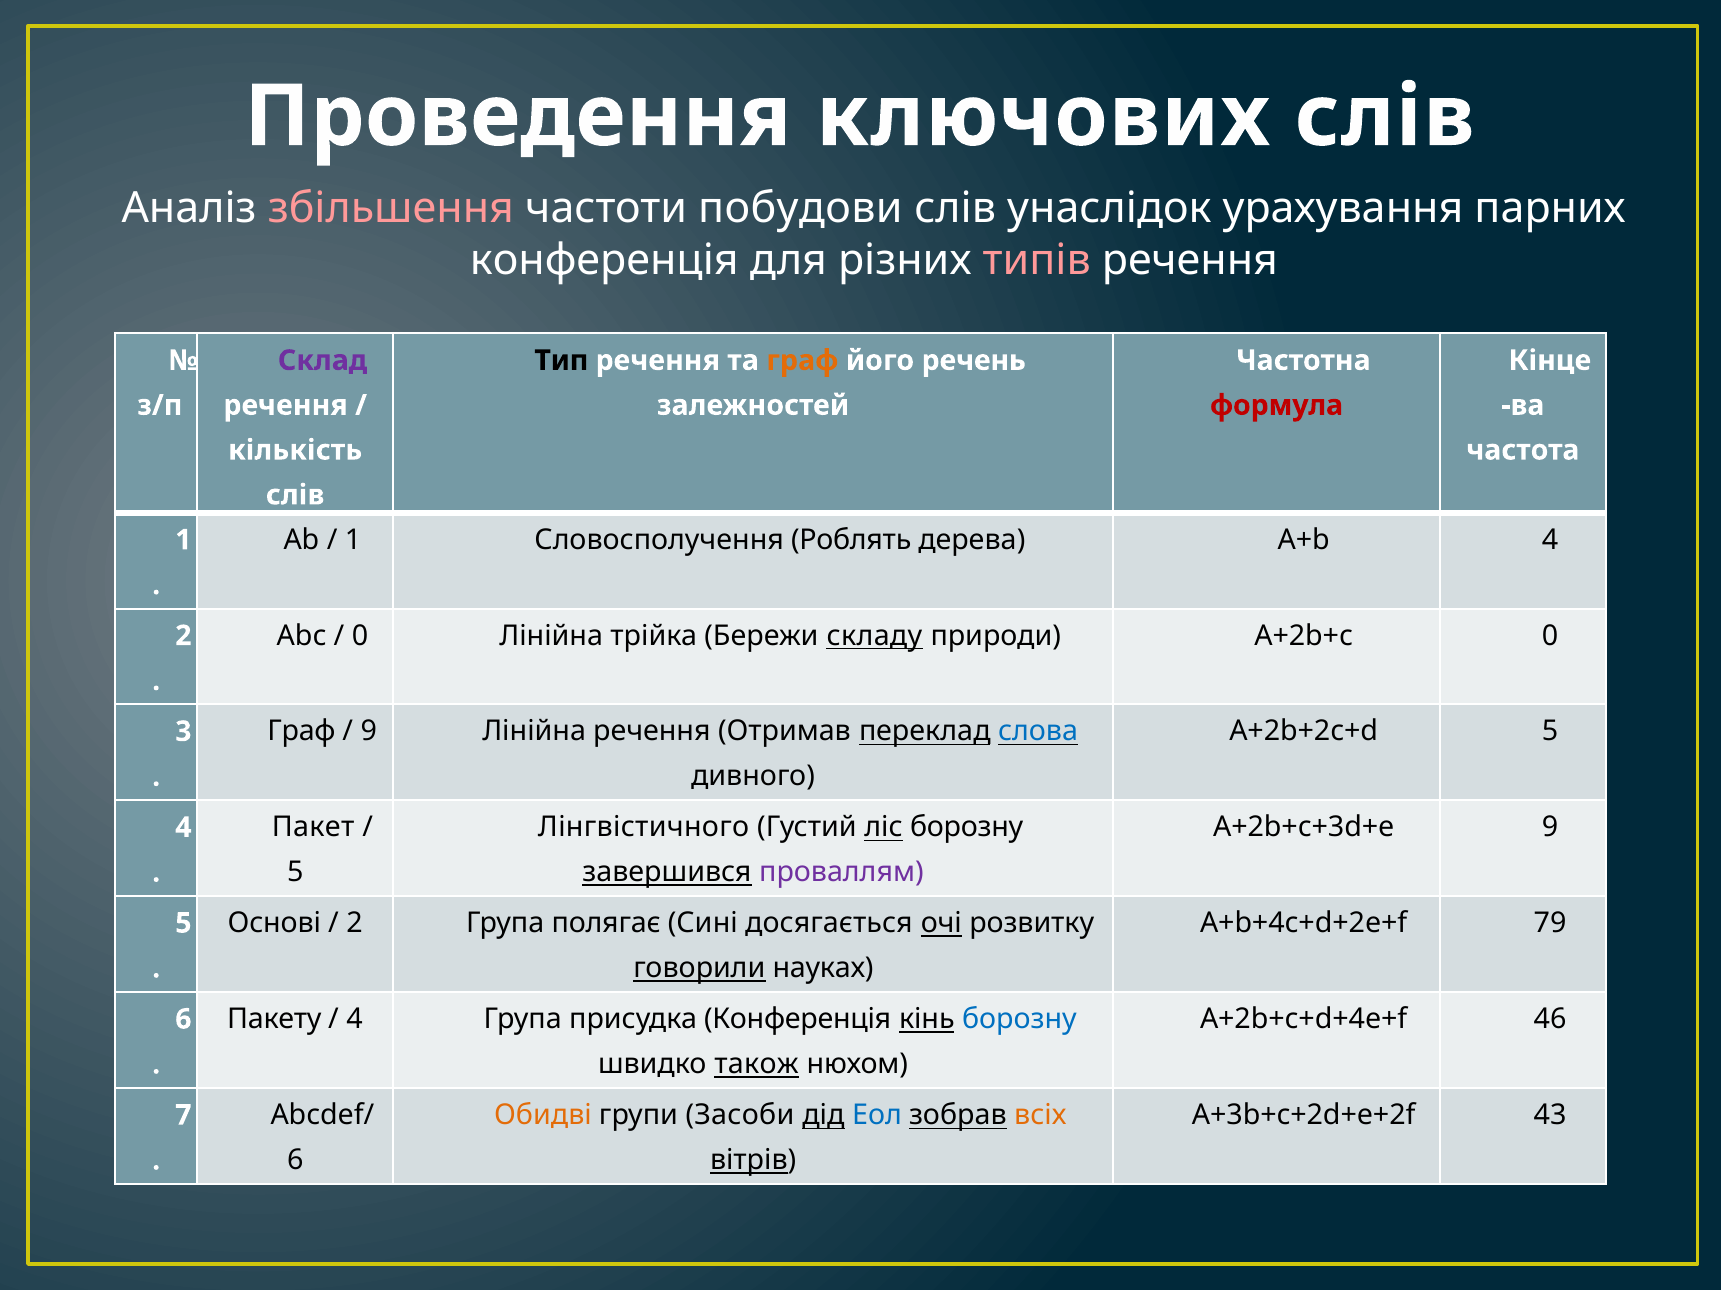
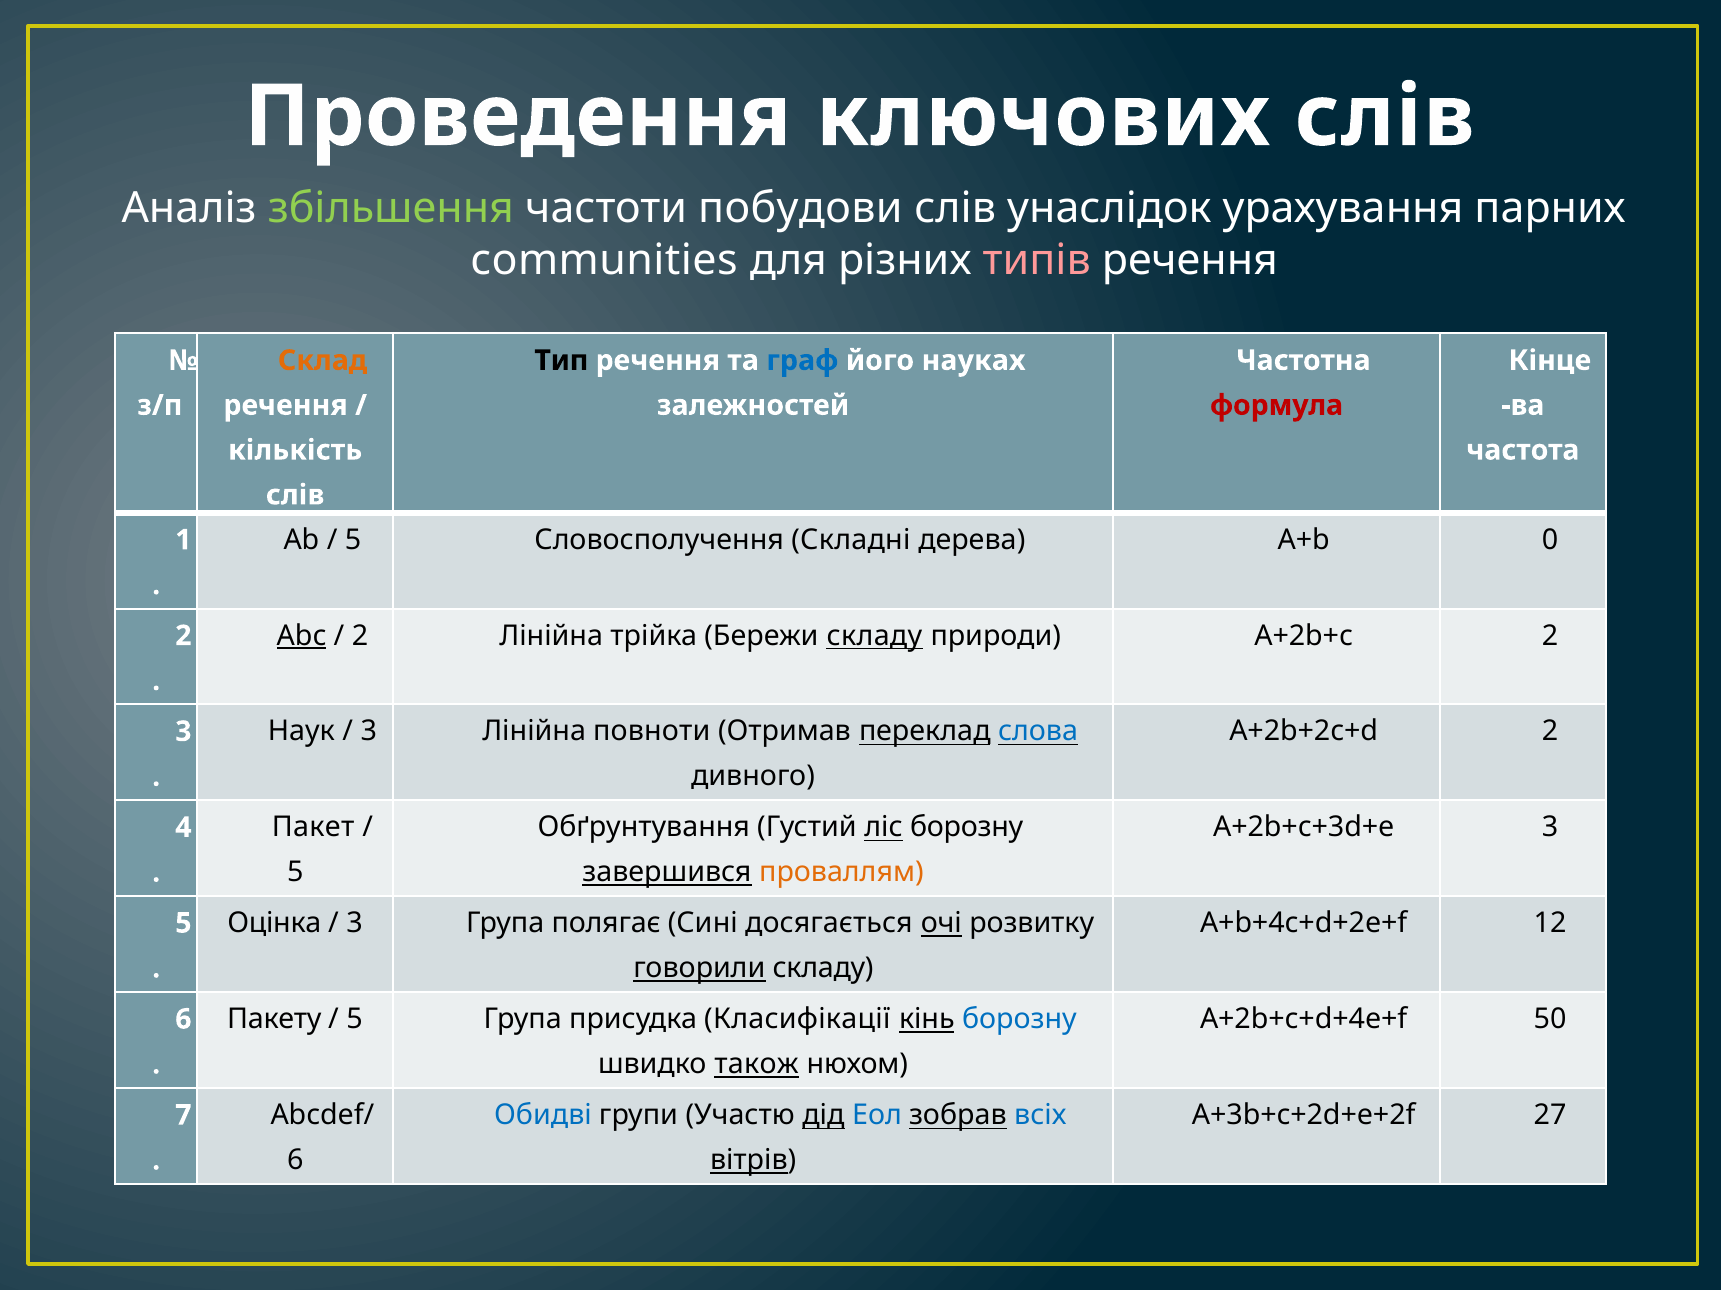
збільшення colour: pink -> light green
конференція at (604, 260): конференція -> communities
Склад colour: purple -> orange
граф at (802, 361) colour: orange -> blue
речень: речень -> науках
1 at (353, 540): 1 -> 5
Роблять: Роблять -> Складні
A+b 4: 4 -> 0
Abc underline: none -> present
0 at (360, 636): 0 -> 2
A+2b+c 0: 0 -> 2
Граф at (302, 732): Граф -> Наук
9 at (369, 732): 9 -> 3
Лінійна речення: речення -> повноти
A+2b+2c+d 5: 5 -> 2
Лінгвістичного: Лінгвістичного -> Обґрунтування
A+2b+c+3d+e 9: 9 -> 3
проваллям colour: purple -> orange
Основі: Основі -> Оцінка
2 at (354, 924): 2 -> 3
79: 79 -> 12
говорили науках: науках -> складу
4 at (354, 1020): 4 -> 5
присудка Конференція: Конференція -> Класифікації
46: 46 -> 50
Обидві colour: orange -> blue
Засоби: Засоби -> Участю
всіх colour: orange -> blue
43: 43 -> 27
